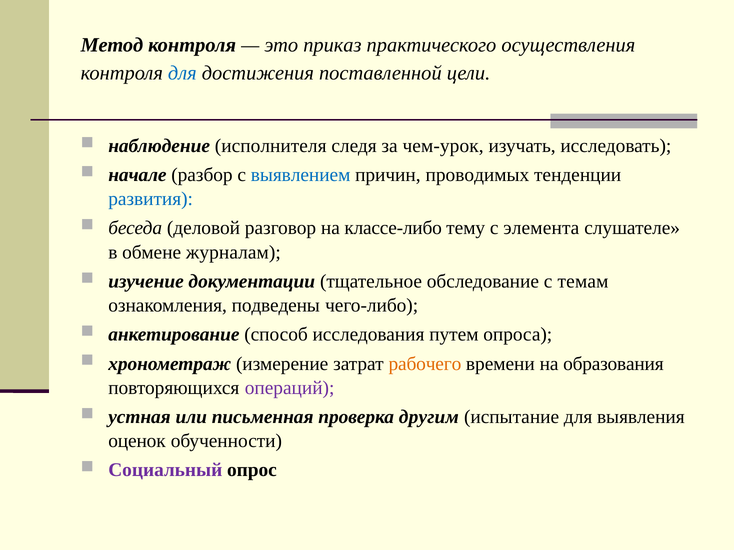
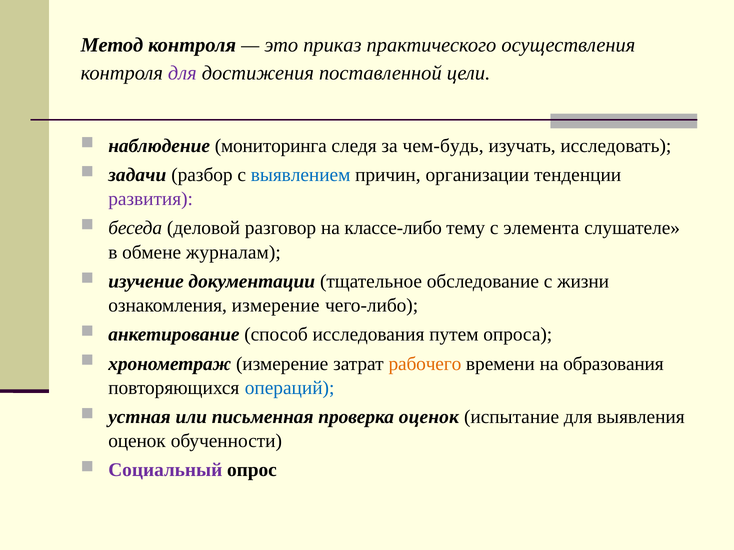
для at (182, 73) colour: blue -> purple
исполнителя: исполнителя -> мониторинга
чем-урок: чем-урок -> чем-будь
начале: начале -> задачи
проводимых: проводимых -> организации
развития colour: blue -> purple
темам: темам -> жизни
ознакомления подведены: подведены -> измерение
операций colour: purple -> blue
проверка другим: другим -> оценок
